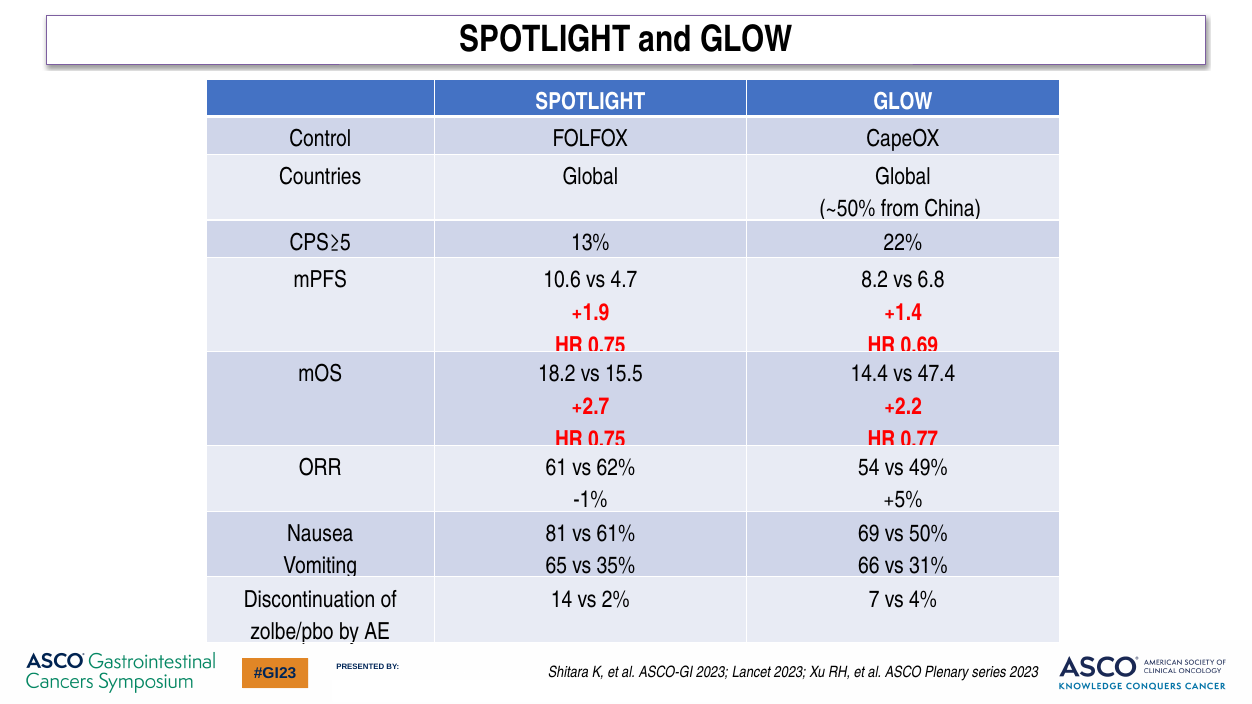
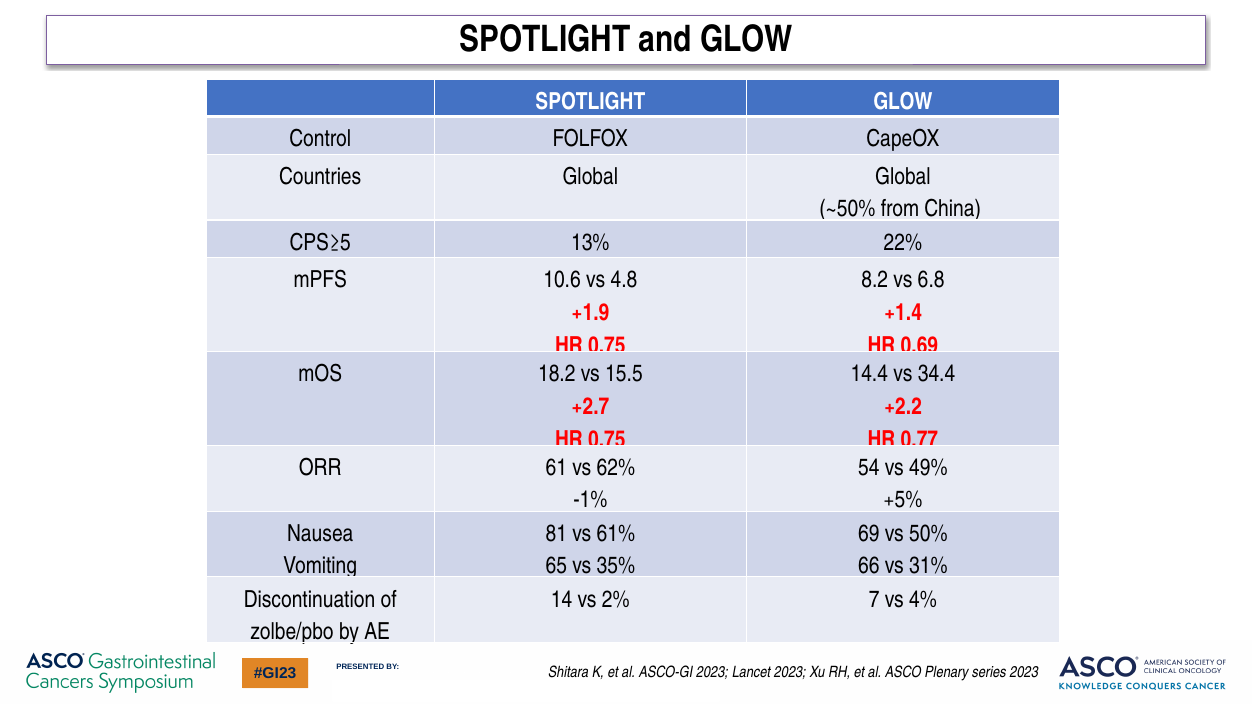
4.7: 4.7 -> 4.8
47.4: 47.4 -> 34.4
